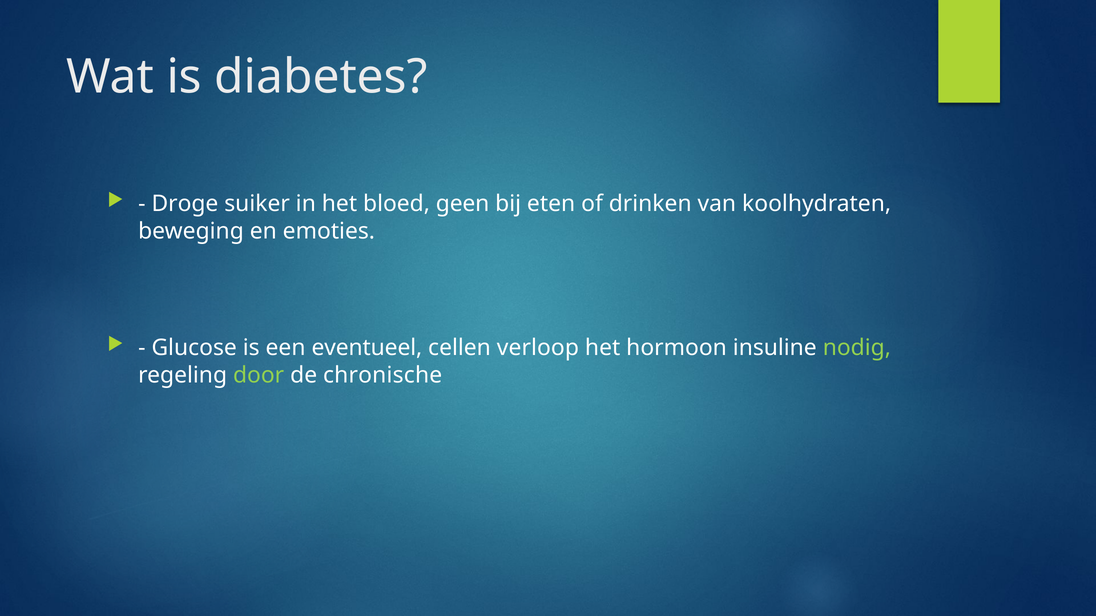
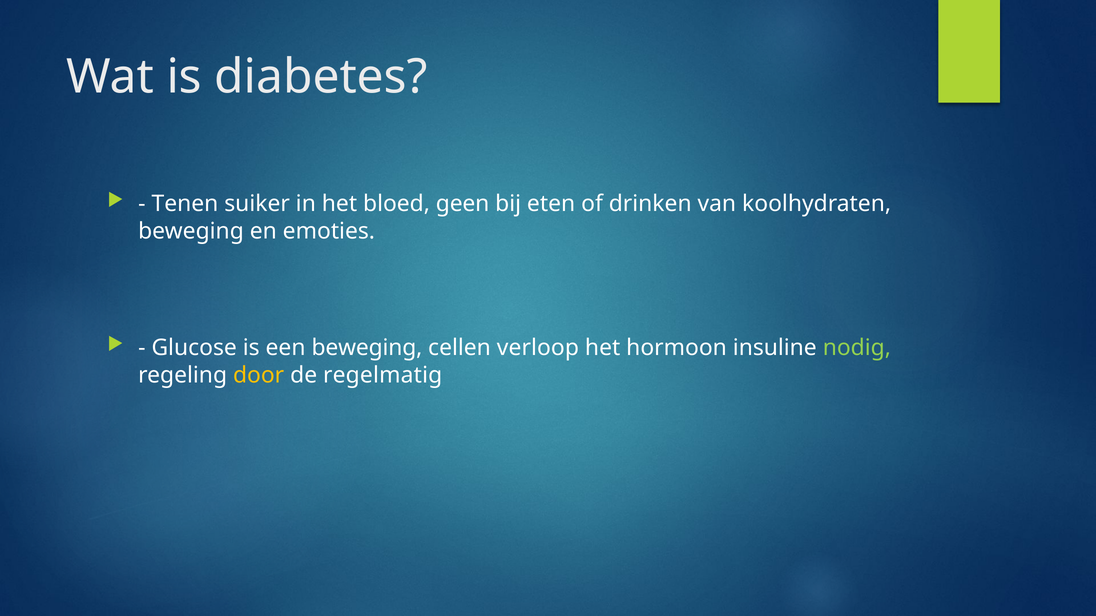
Droge: Droge -> Tenen
een eventueel: eventueel -> beweging
door colour: light green -> yellow
chronische: chronische -> regelmatig
